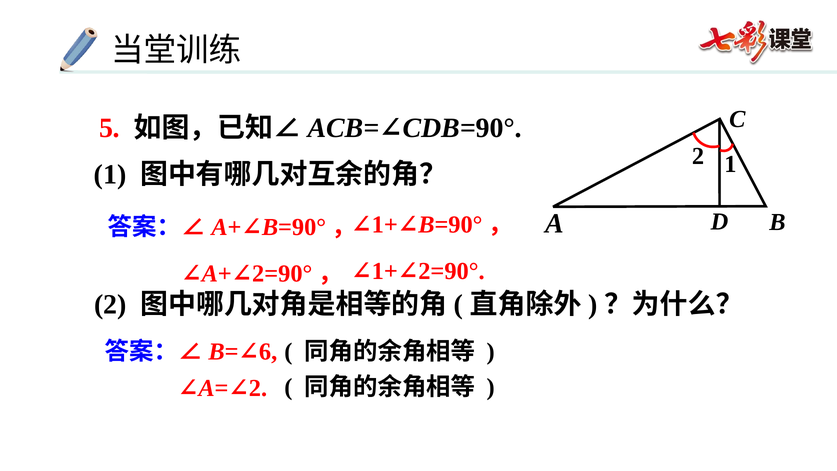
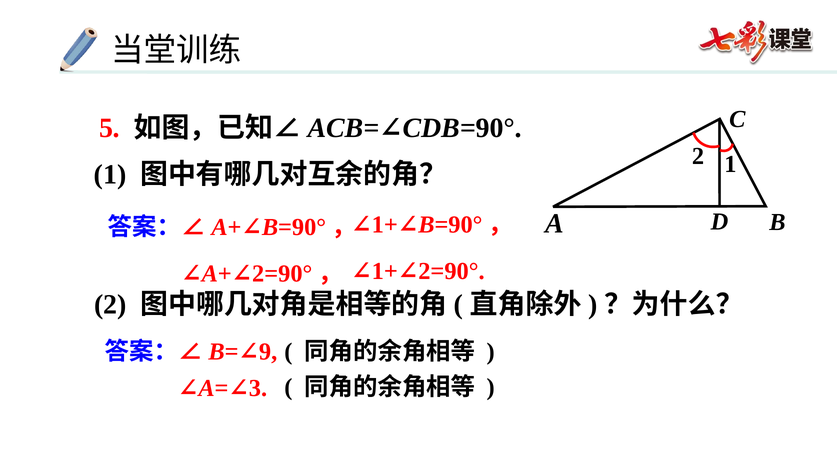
6: 6 -> 9
2 at (258, 388): 2 -> 3
